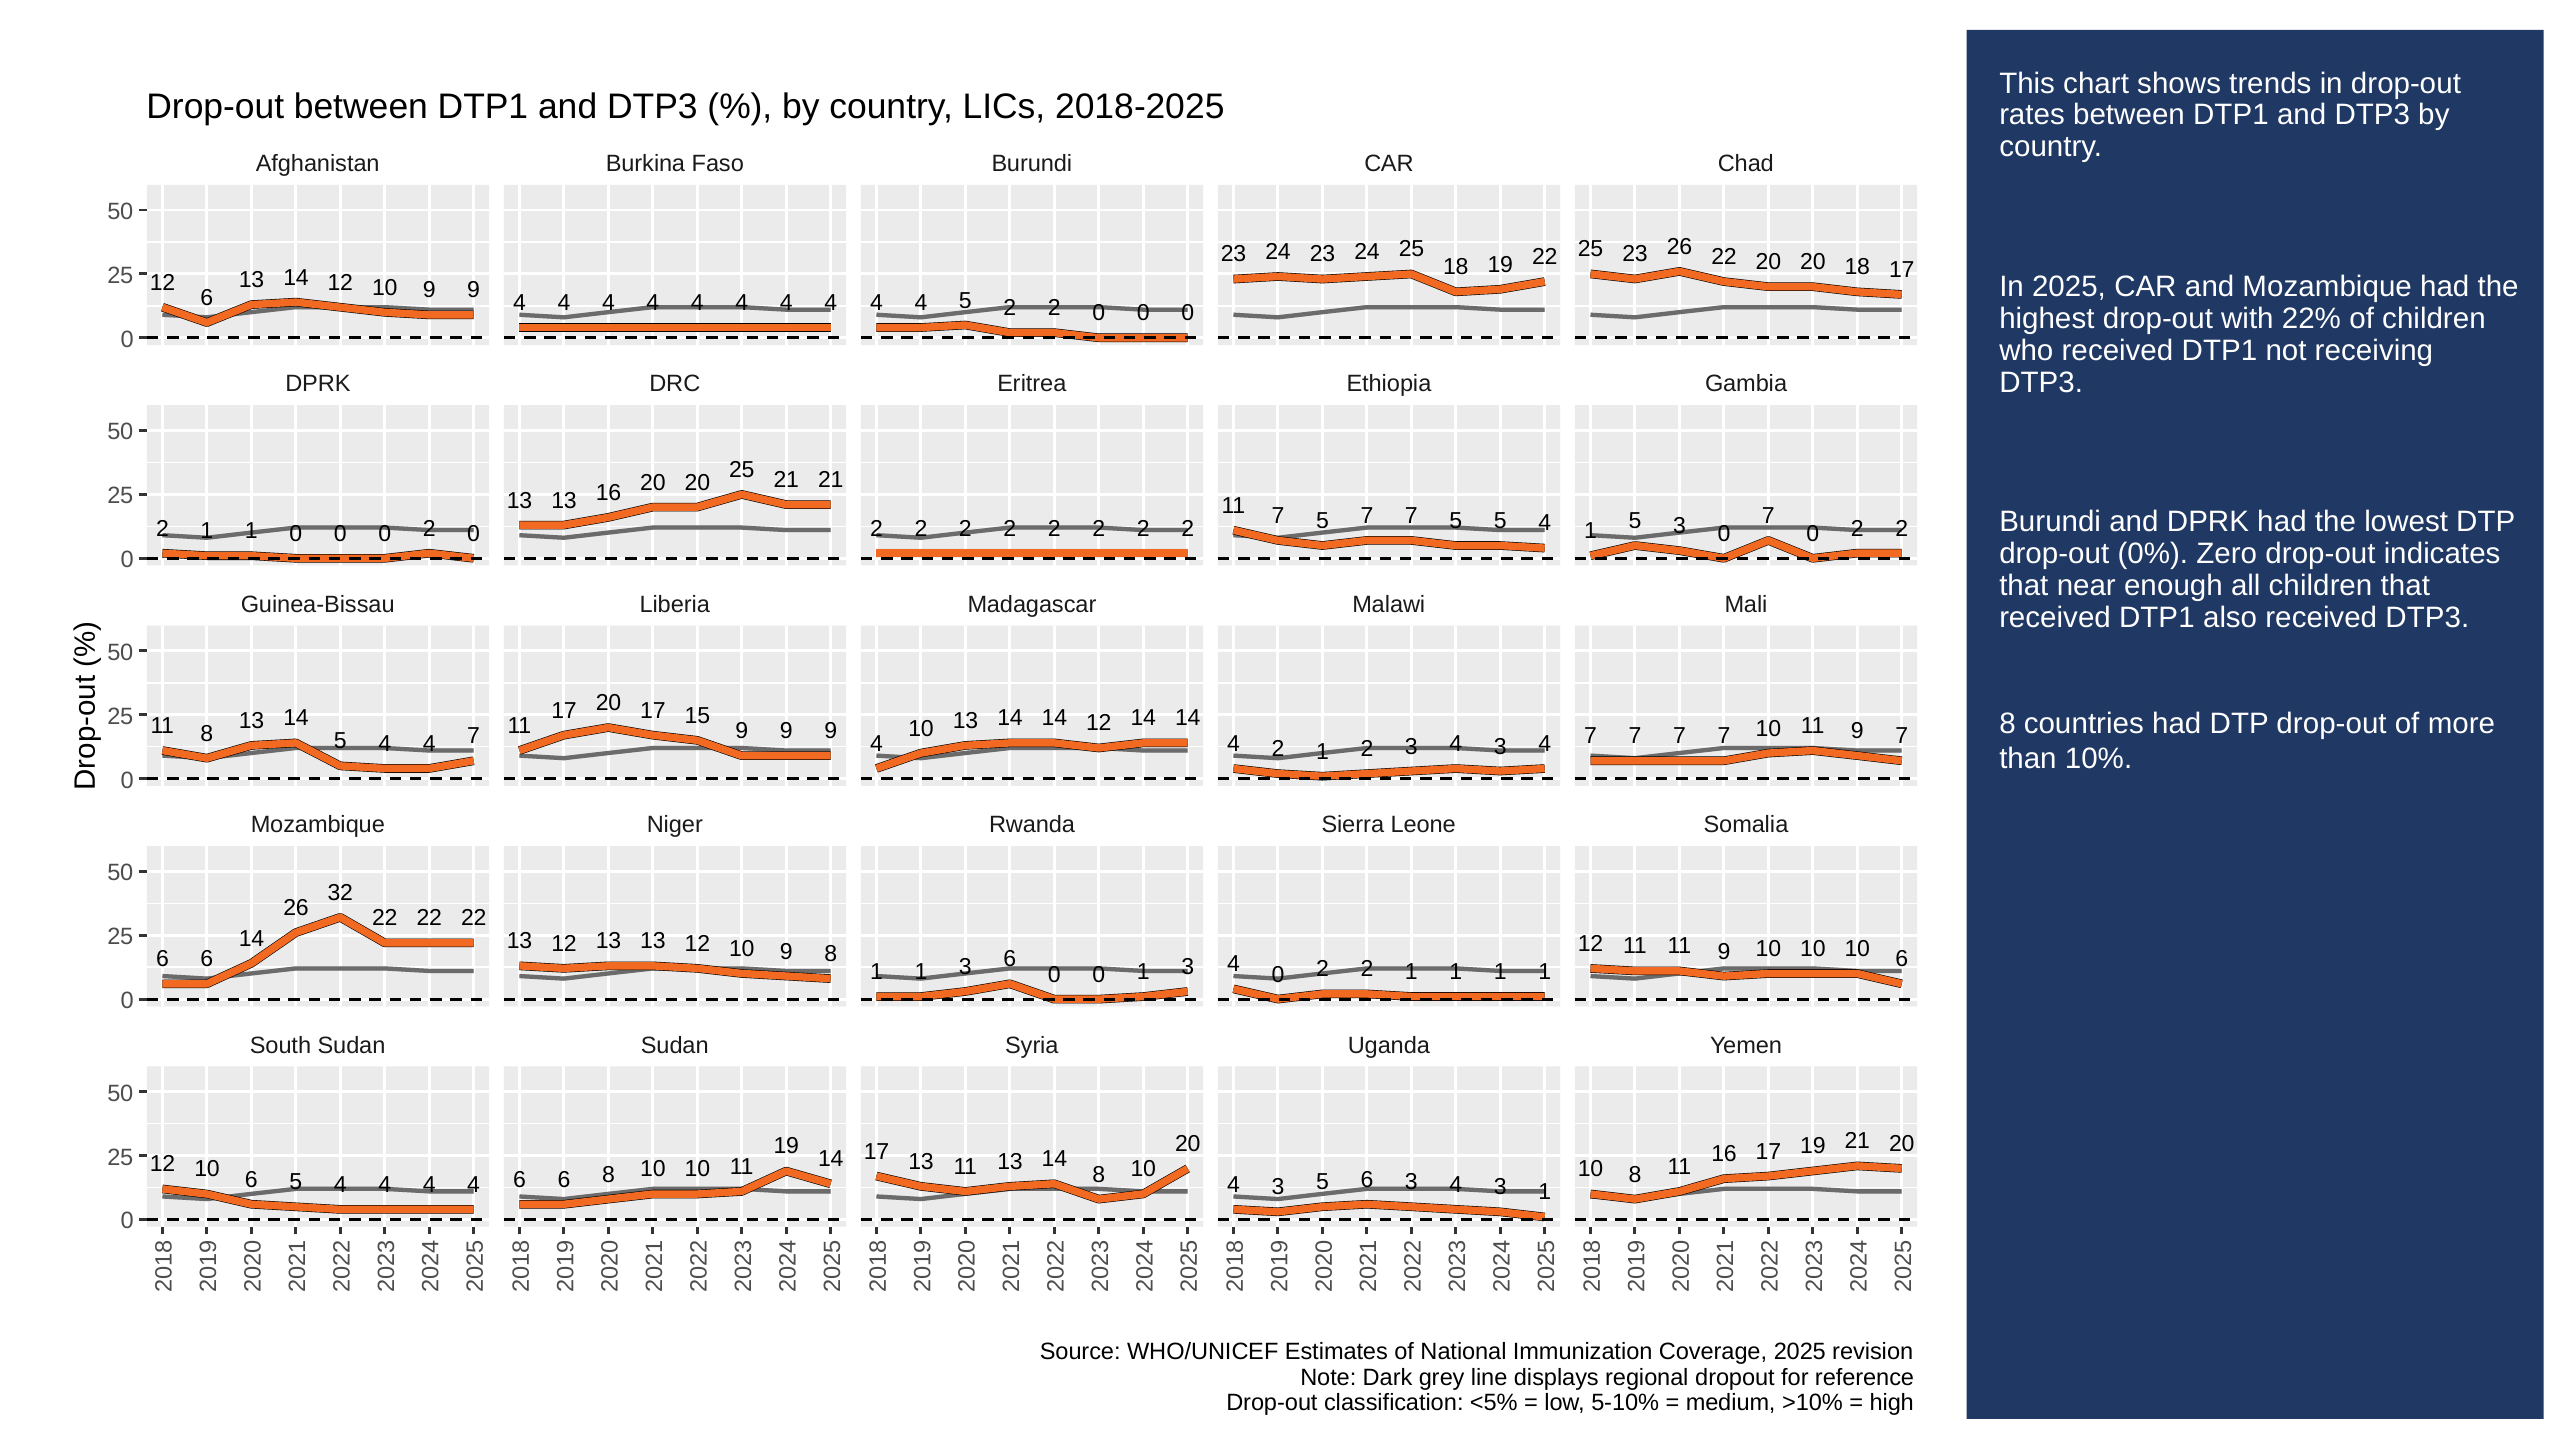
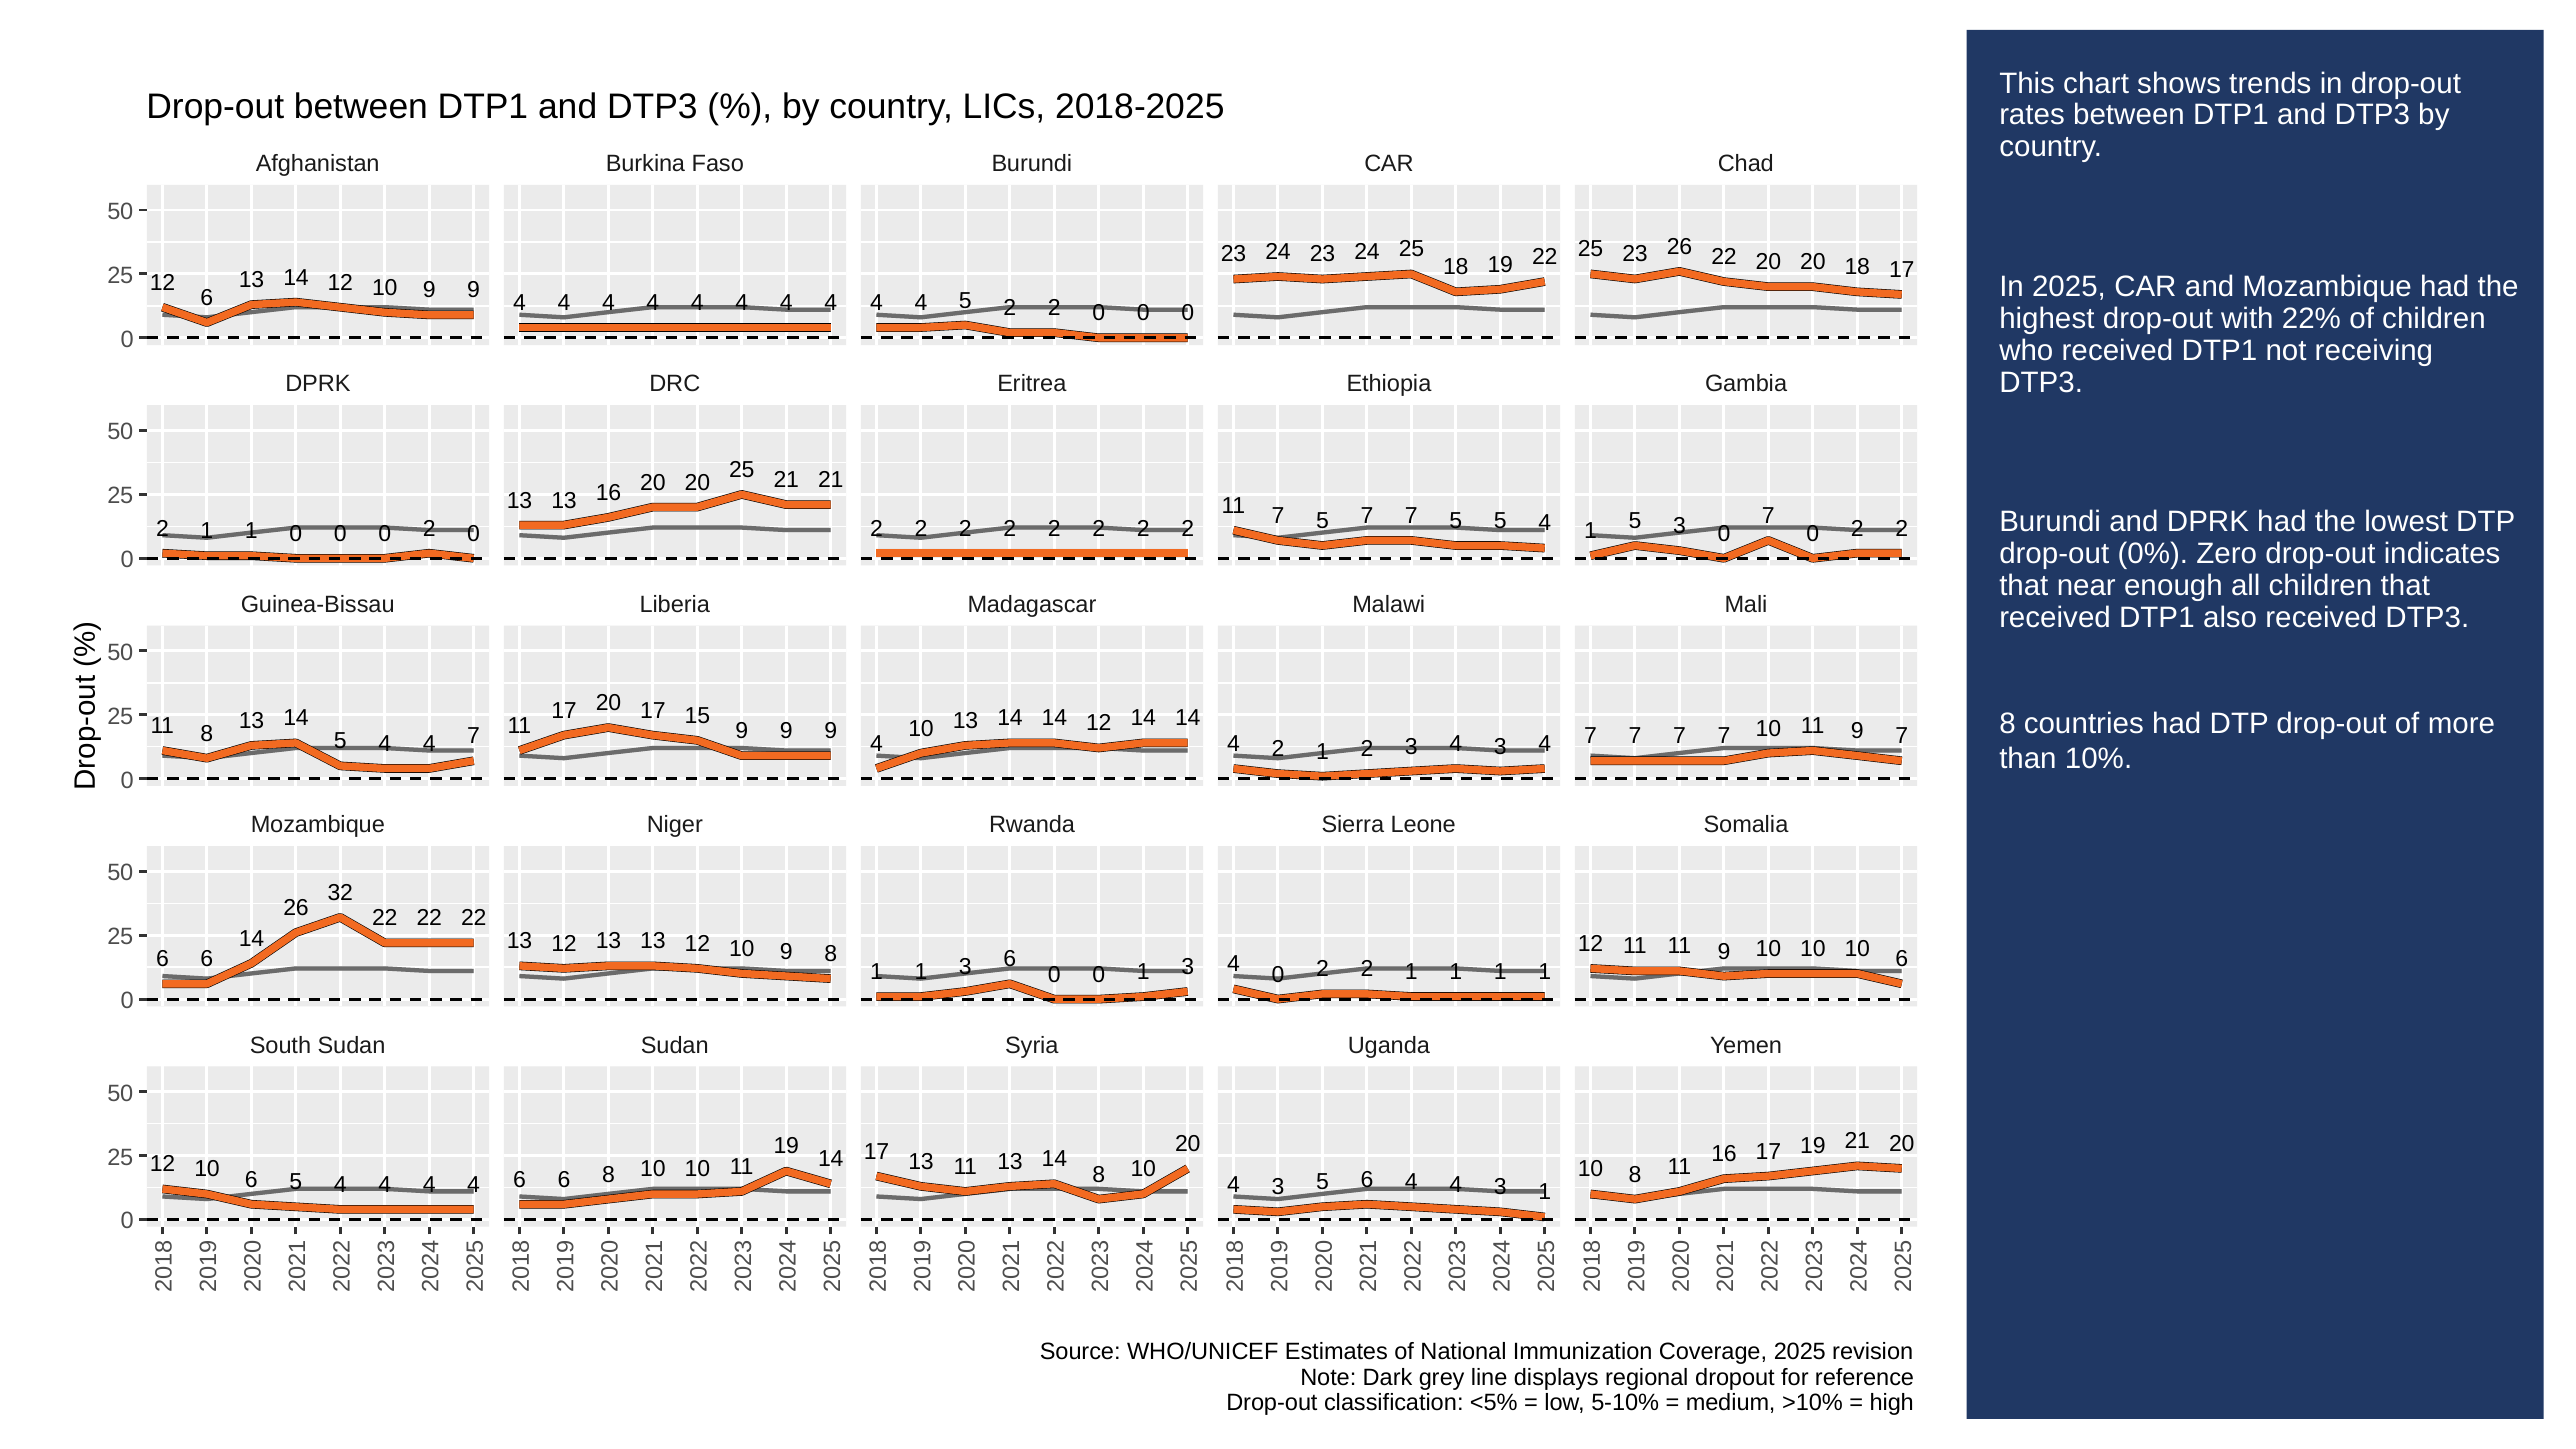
6 3: 3 -> 4
